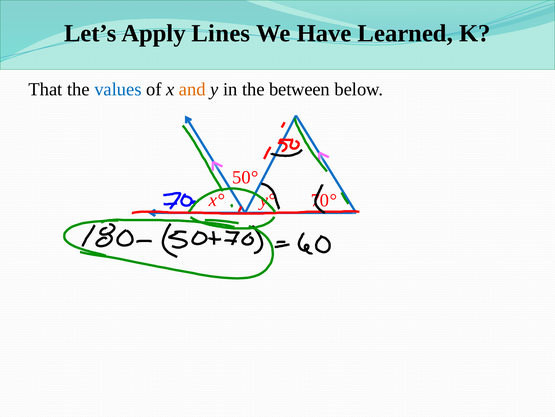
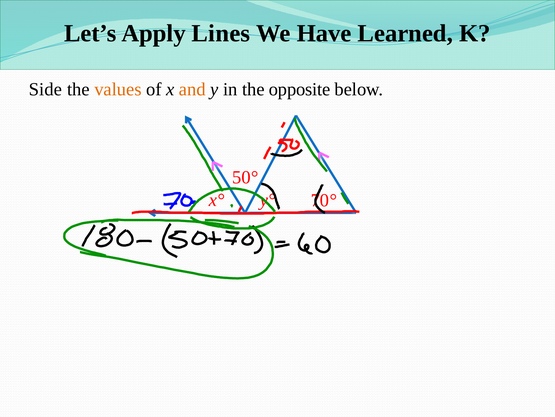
That: That -> Side
values colour: blue -> orange
between: between -> opposite
